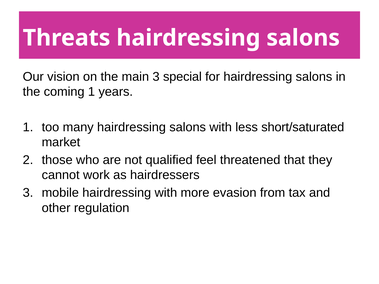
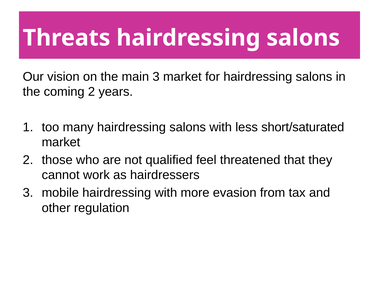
3 special: special -> market
coming 1: 1 -> 2
